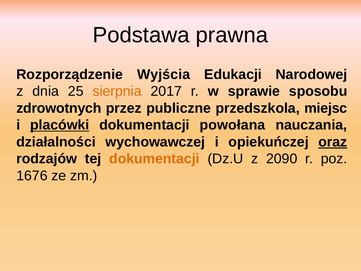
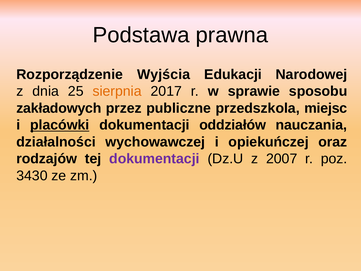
zdrowotnych: zdrowotnych -> zakładowych
powołana: powołana -> oddziałów
oraz underline: present -> none
dokumentacji at (154, 159) colour: orange -> purple
2090: 2090 -> 2007
1676: 1676 -> 3430
